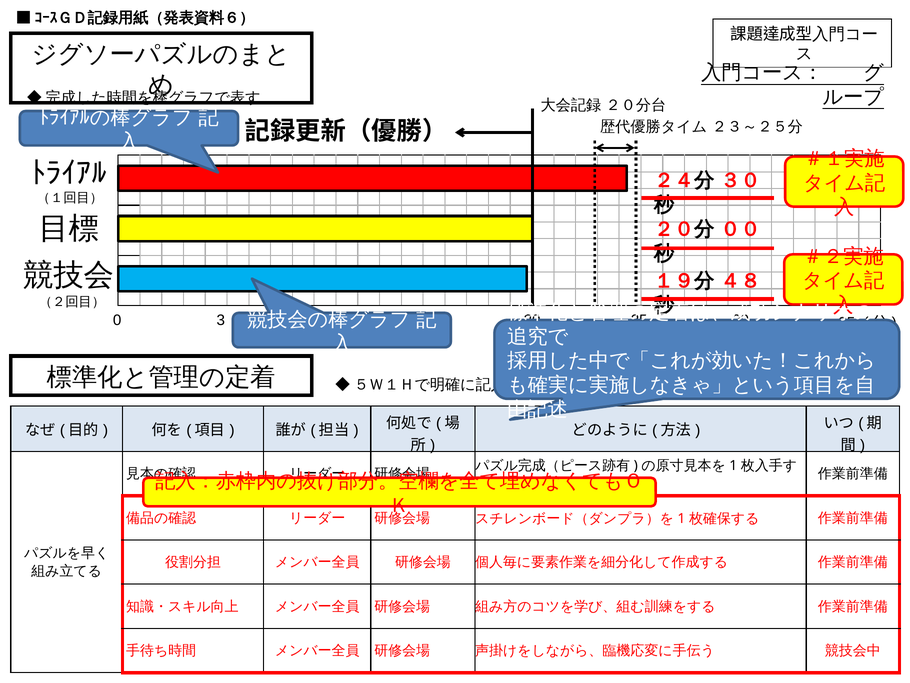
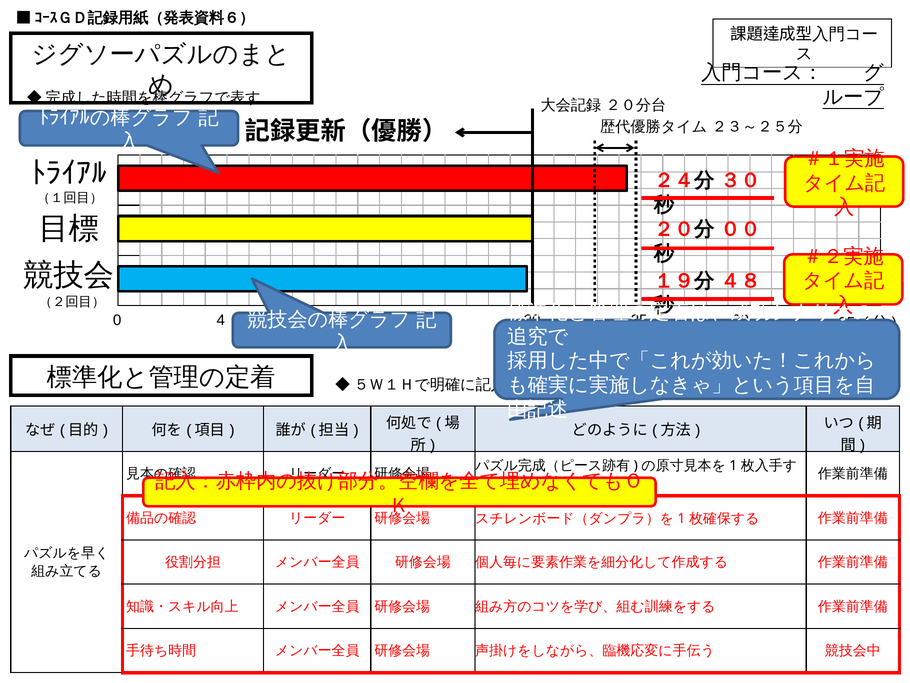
3: 3 -> 4
